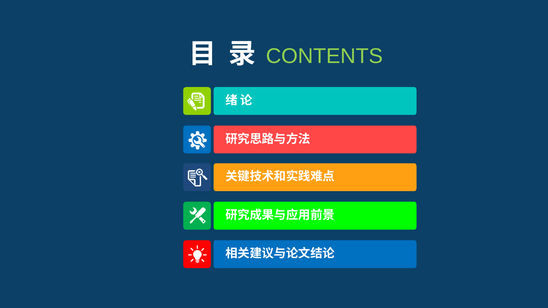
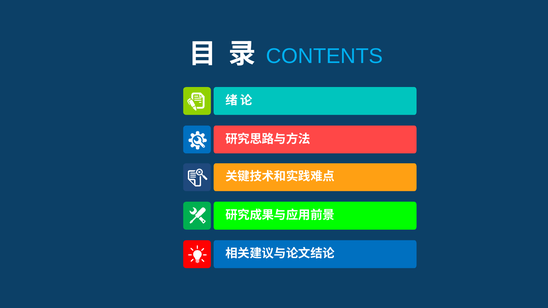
CONTENTS colour: light green -> light blue
